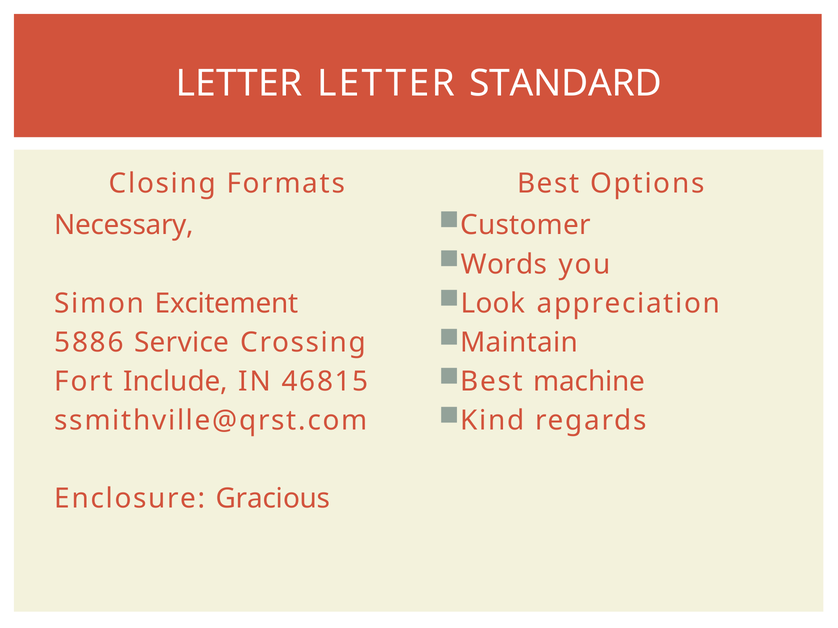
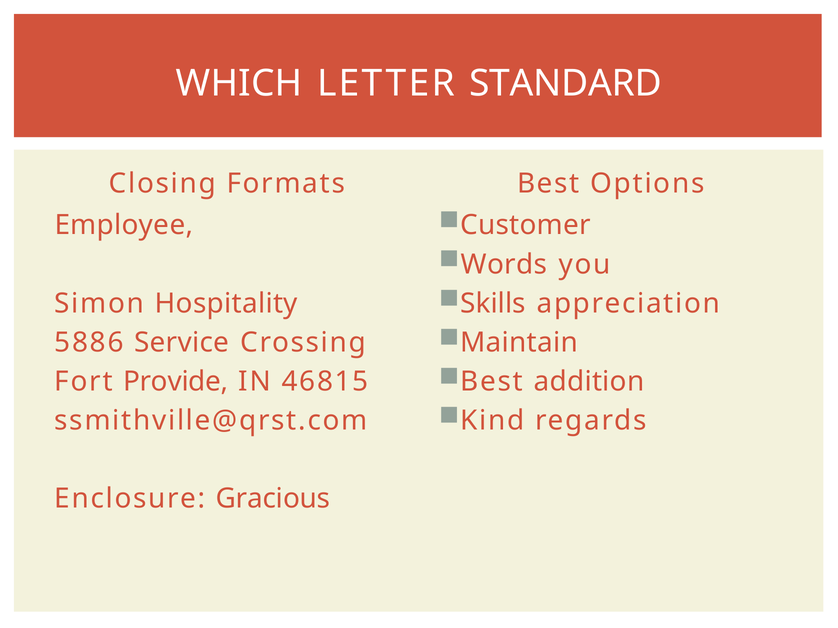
LETTER at (239, 83): LETTER -> WHICH
Necessary: Necessary -> Employee
Look: Look -> Skills
Excitement: Excitement -> Hospitality
machine: machine -> addition
Include: Include -> Provide
